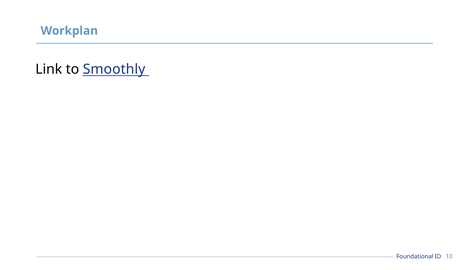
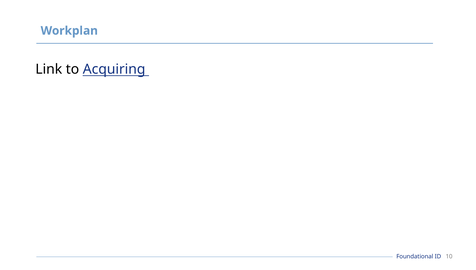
Smoothly: Smoothly -> Acquiring
